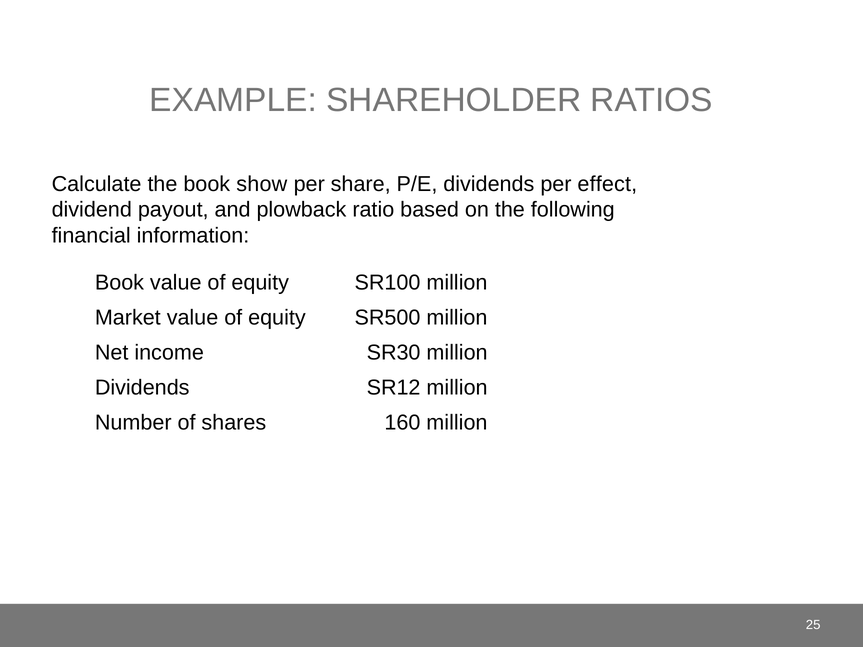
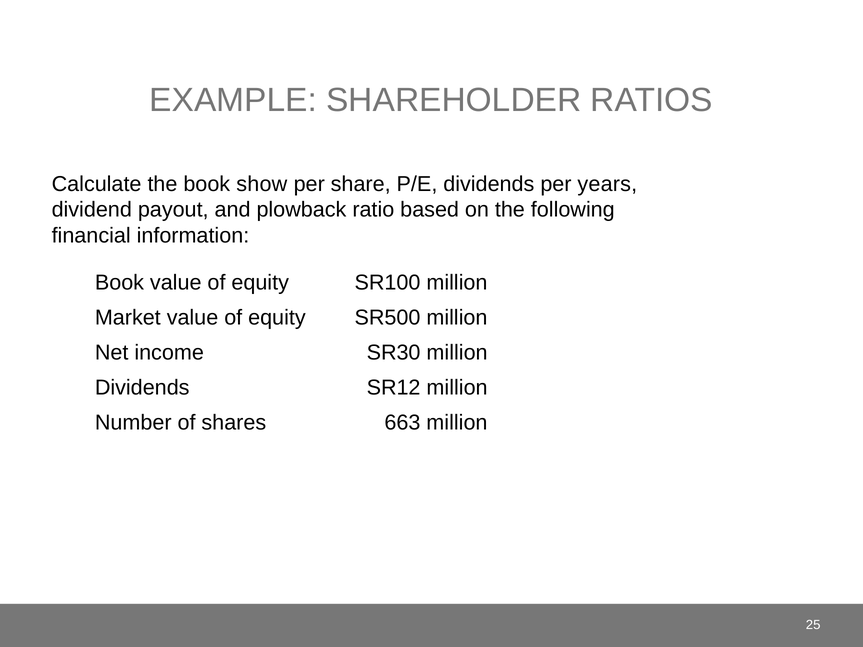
effect: effect -> years
160: 160 -> 663
